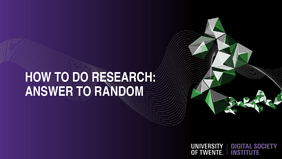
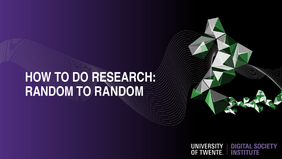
ANSWER at (49, 91): ANSWER -> RANDOM
